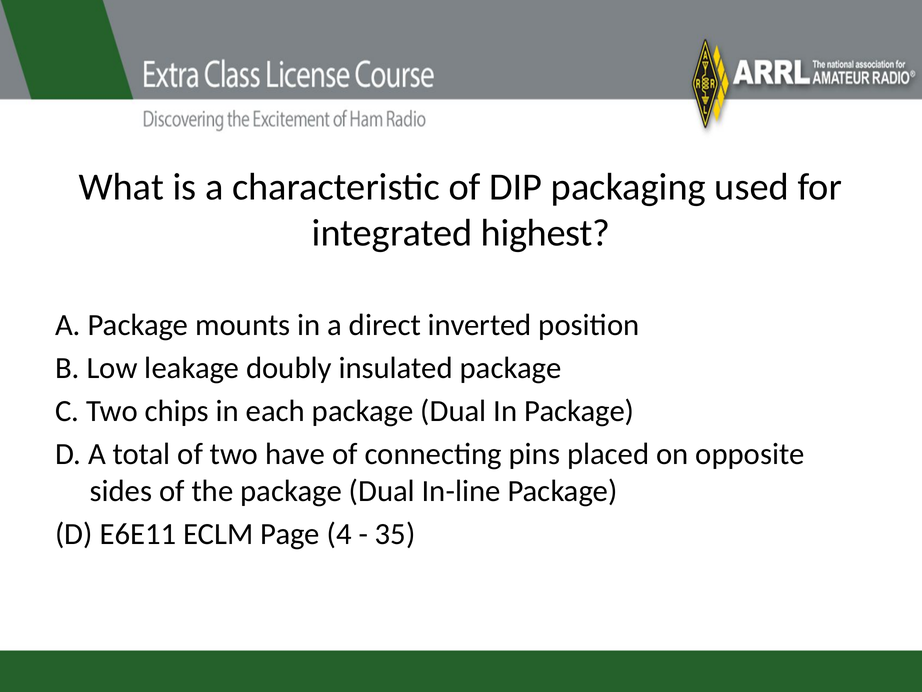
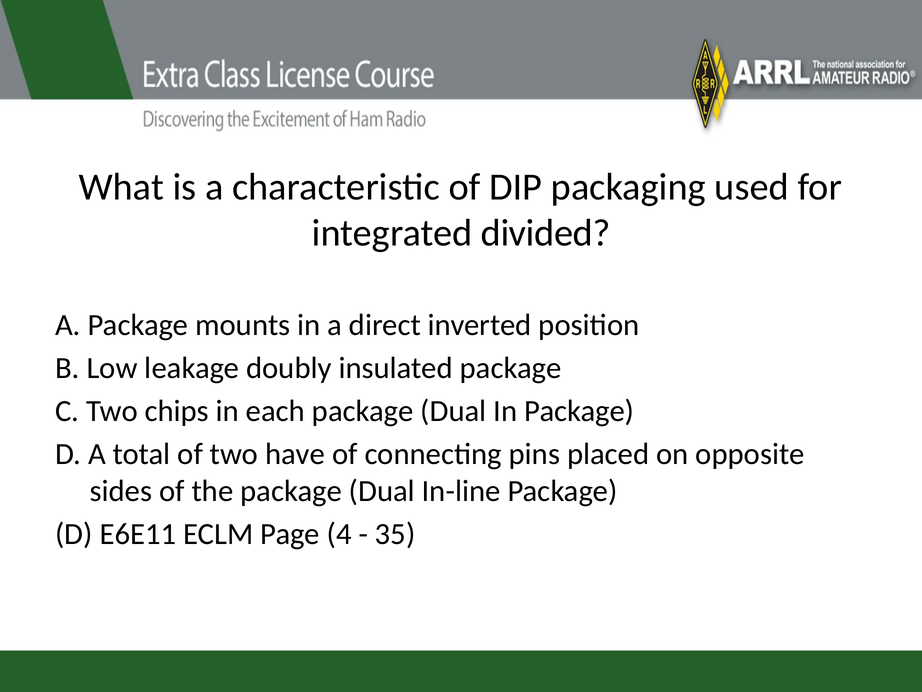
highest: highest -> divided
